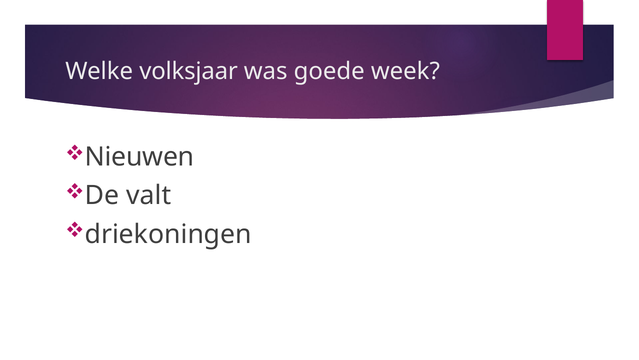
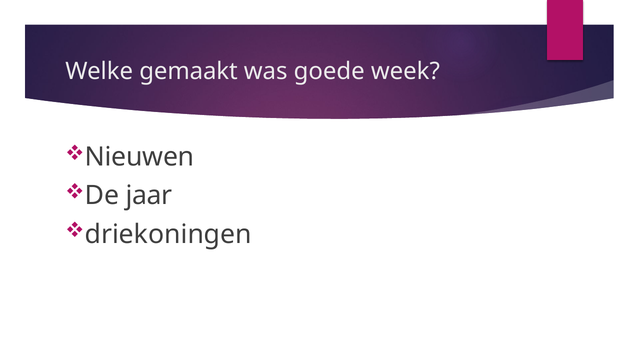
volksjaar: volksjaar -> gemaakt
valt: valt -> jaar
